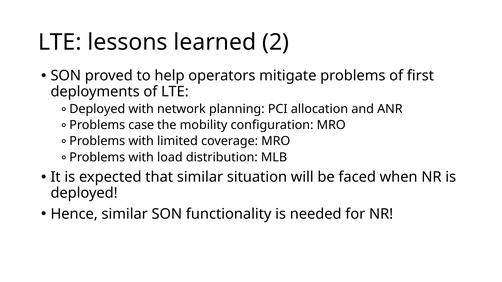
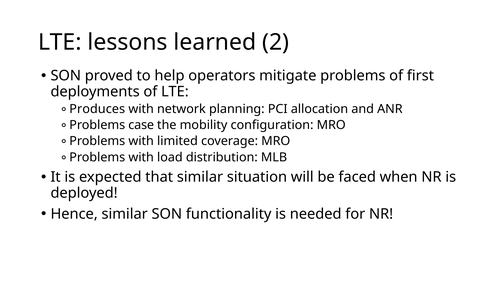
Deployed at (97, 109): Deployed -> Produces
